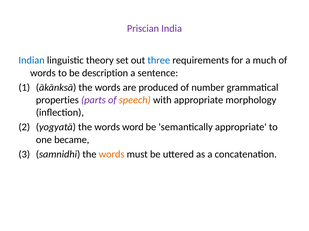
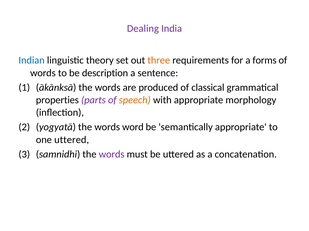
Priscian: Priscian -> Dealing
three colour: blue -> orange
much: much -> forms
number: number -> classical
one became: became -> uttered
words at (112, 155) colour: orange -> purple
